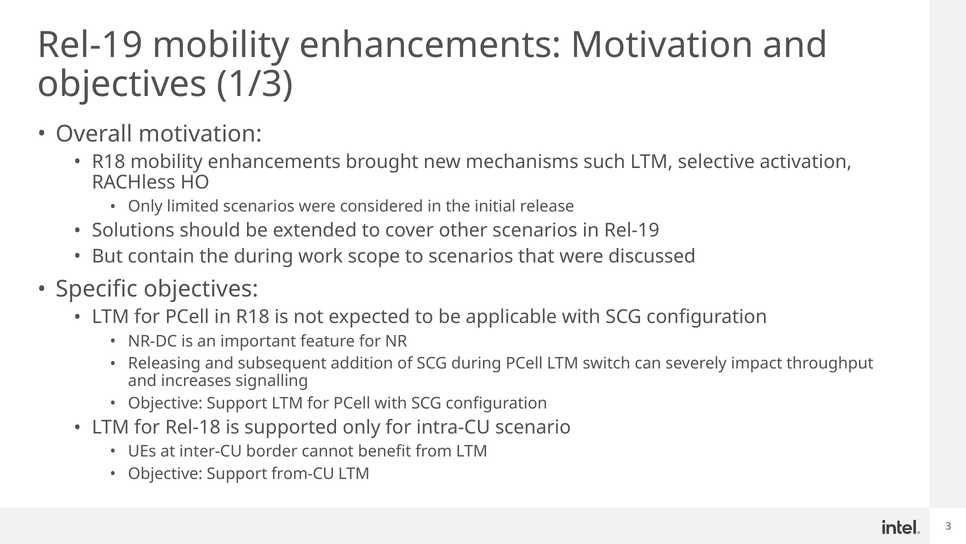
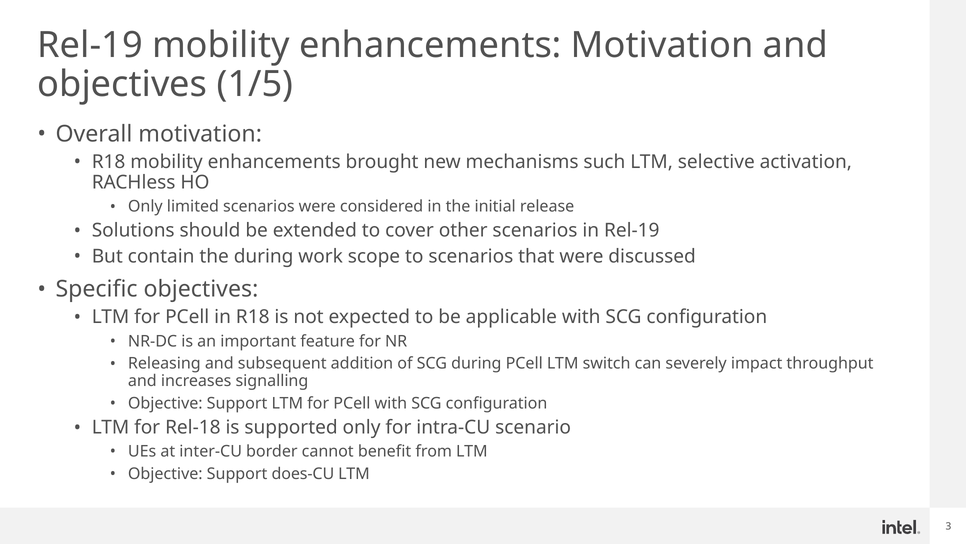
1/3: 1/3 -> 1/5
from-CU: from-CU -> does-CU
